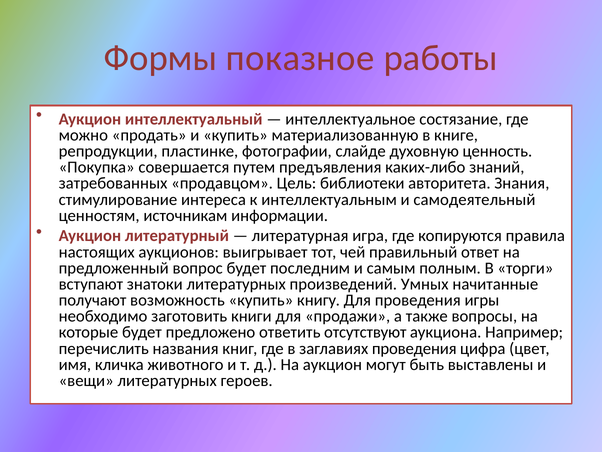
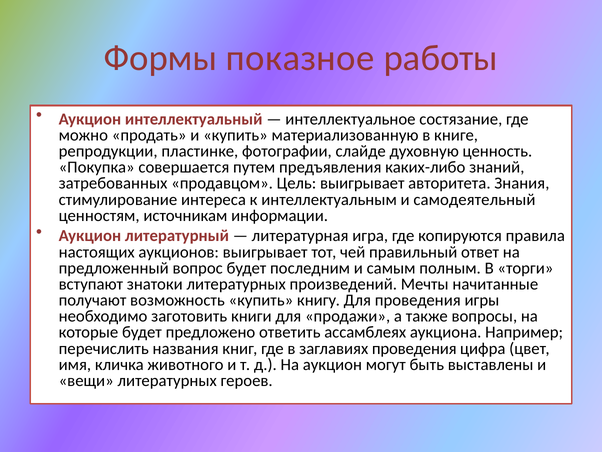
Цель библиотеки: библиотеки -> выигрывает
Умных: Умных -> Мечты
отсутствуют: отсутствуют -> ассамблеях
